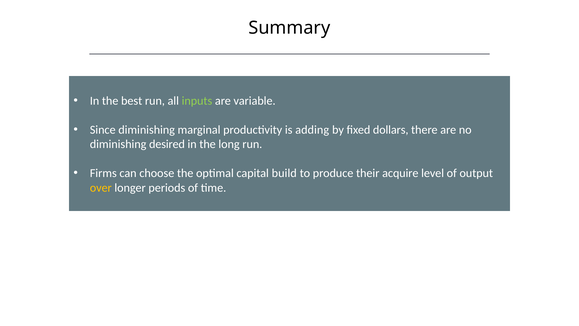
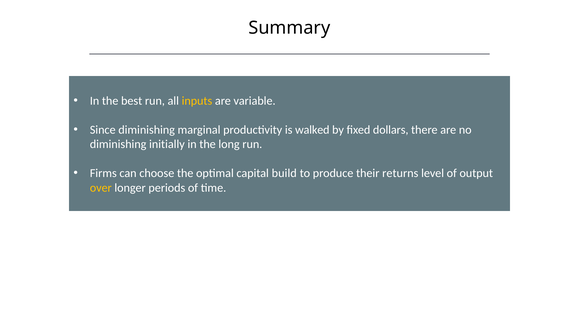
inputs colour: light green -> yellow
adding: adding -> walked
desired: desired -> initially
acquire: acquire -> returns
